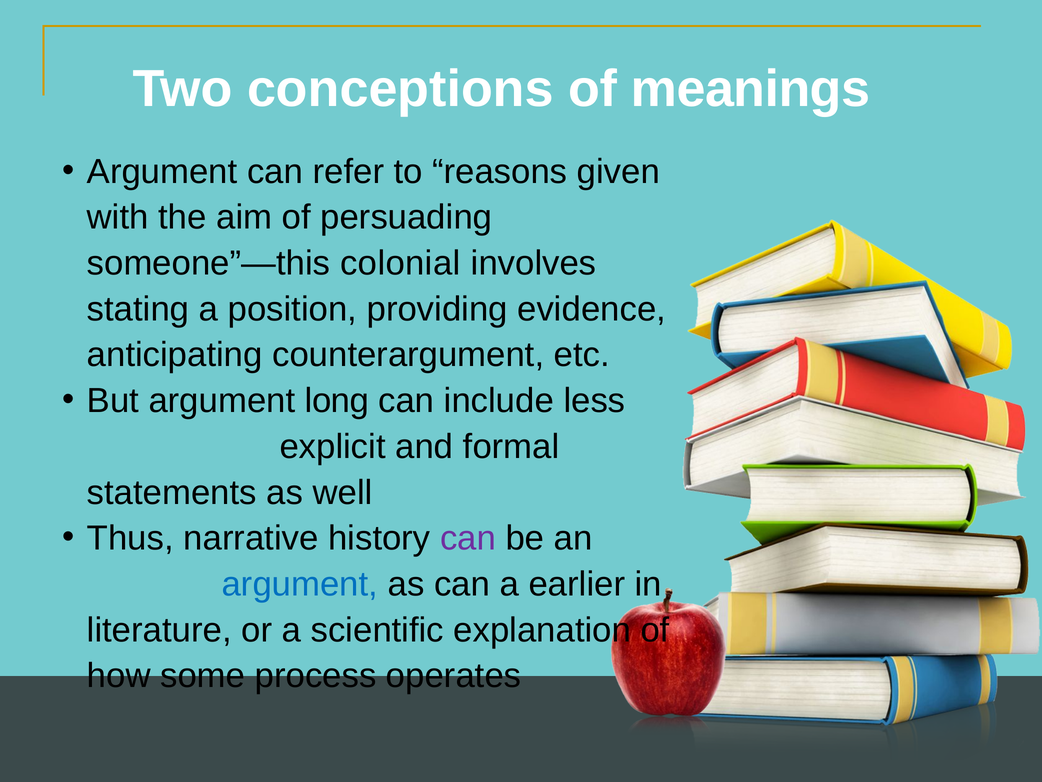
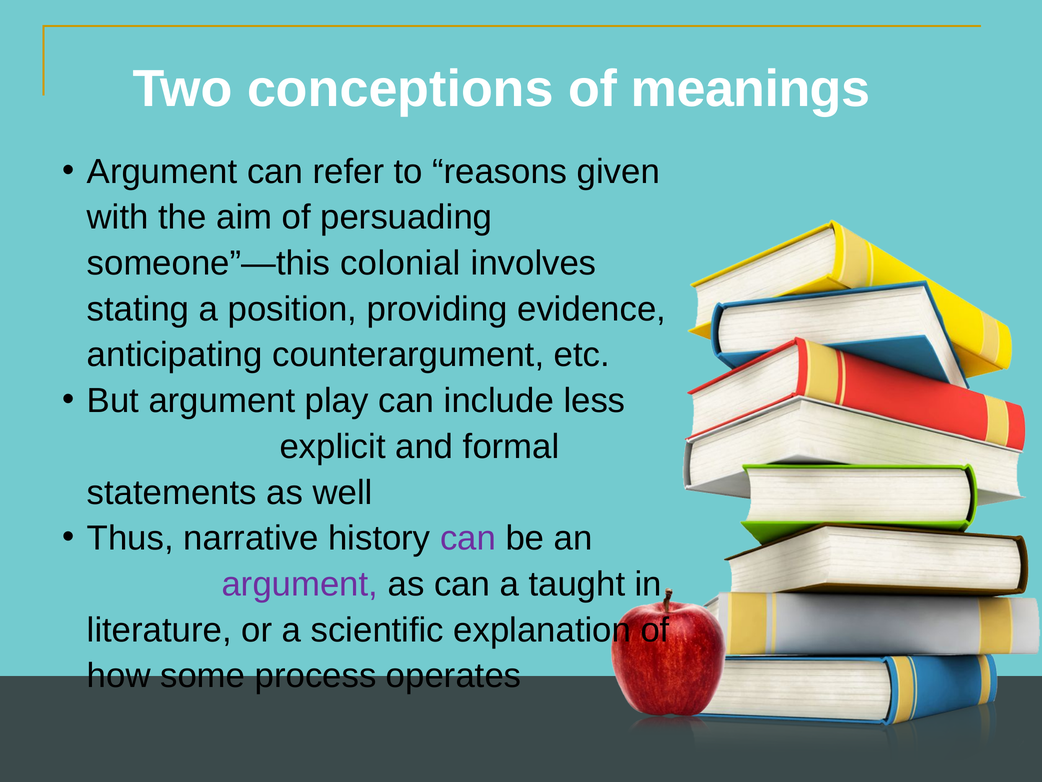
long: long -> play
argument at (300, 584) colour: blue -> purple
earlier: earlier -> taught
